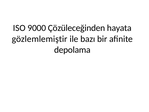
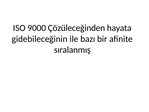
gözlemlemiştir: gözlemlemiştir -> gidebileceğinin
depolama: depolama -> sıralanmış
